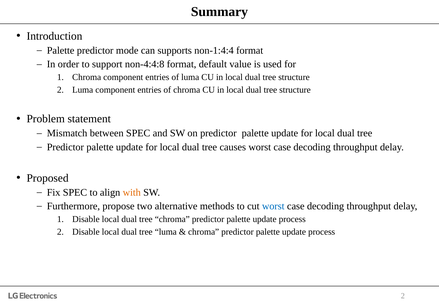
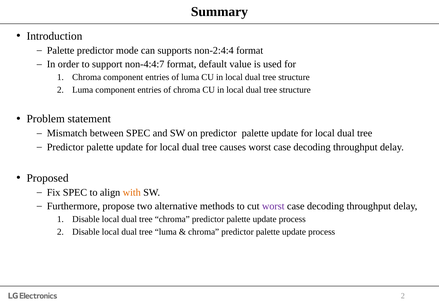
non-1:4:4: non-1:4:4 -> non-2:4:4
non-4:4:8: non-4:4:8 -> non-4:4:7
worst at (273, 206) colour: blue -> purple
